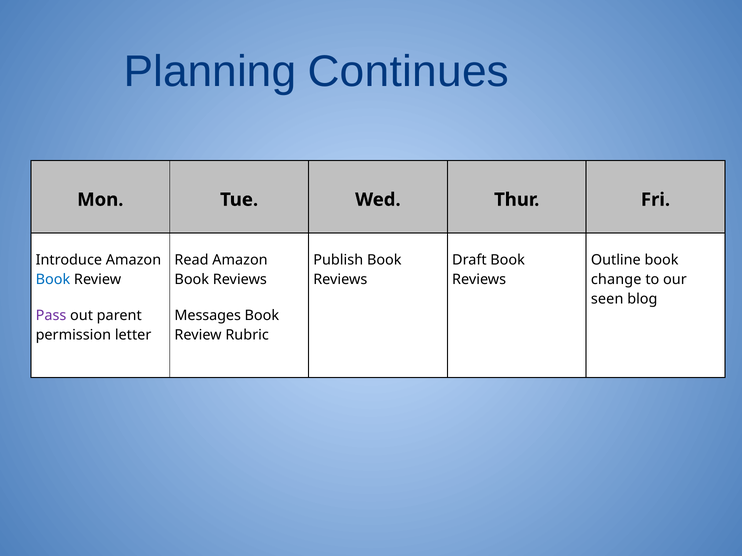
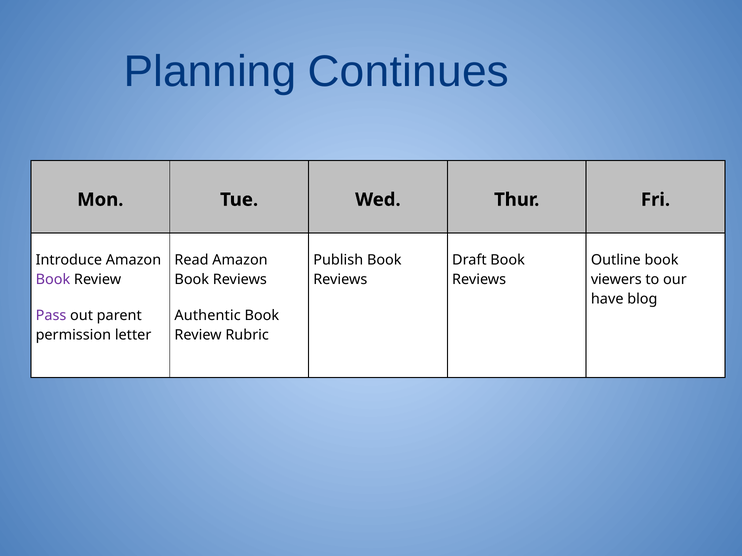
Book at (53, 280) colour: blue -> purple
change: change -> viewers
seen: seen -> have
Messages: Messages -> Authentic
